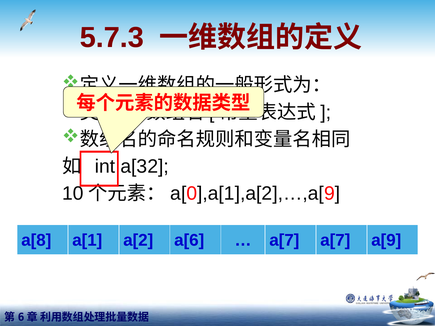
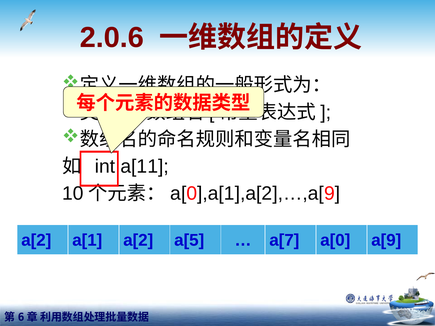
5.7.3: 5.7.3 -> 2.0.6
a[32: a[32 -> a[11
a[8 at (36, 240): a[8 -> a[2
a[6: a[6 -> a[5
a[7 a[7: a[7 -> a[0
